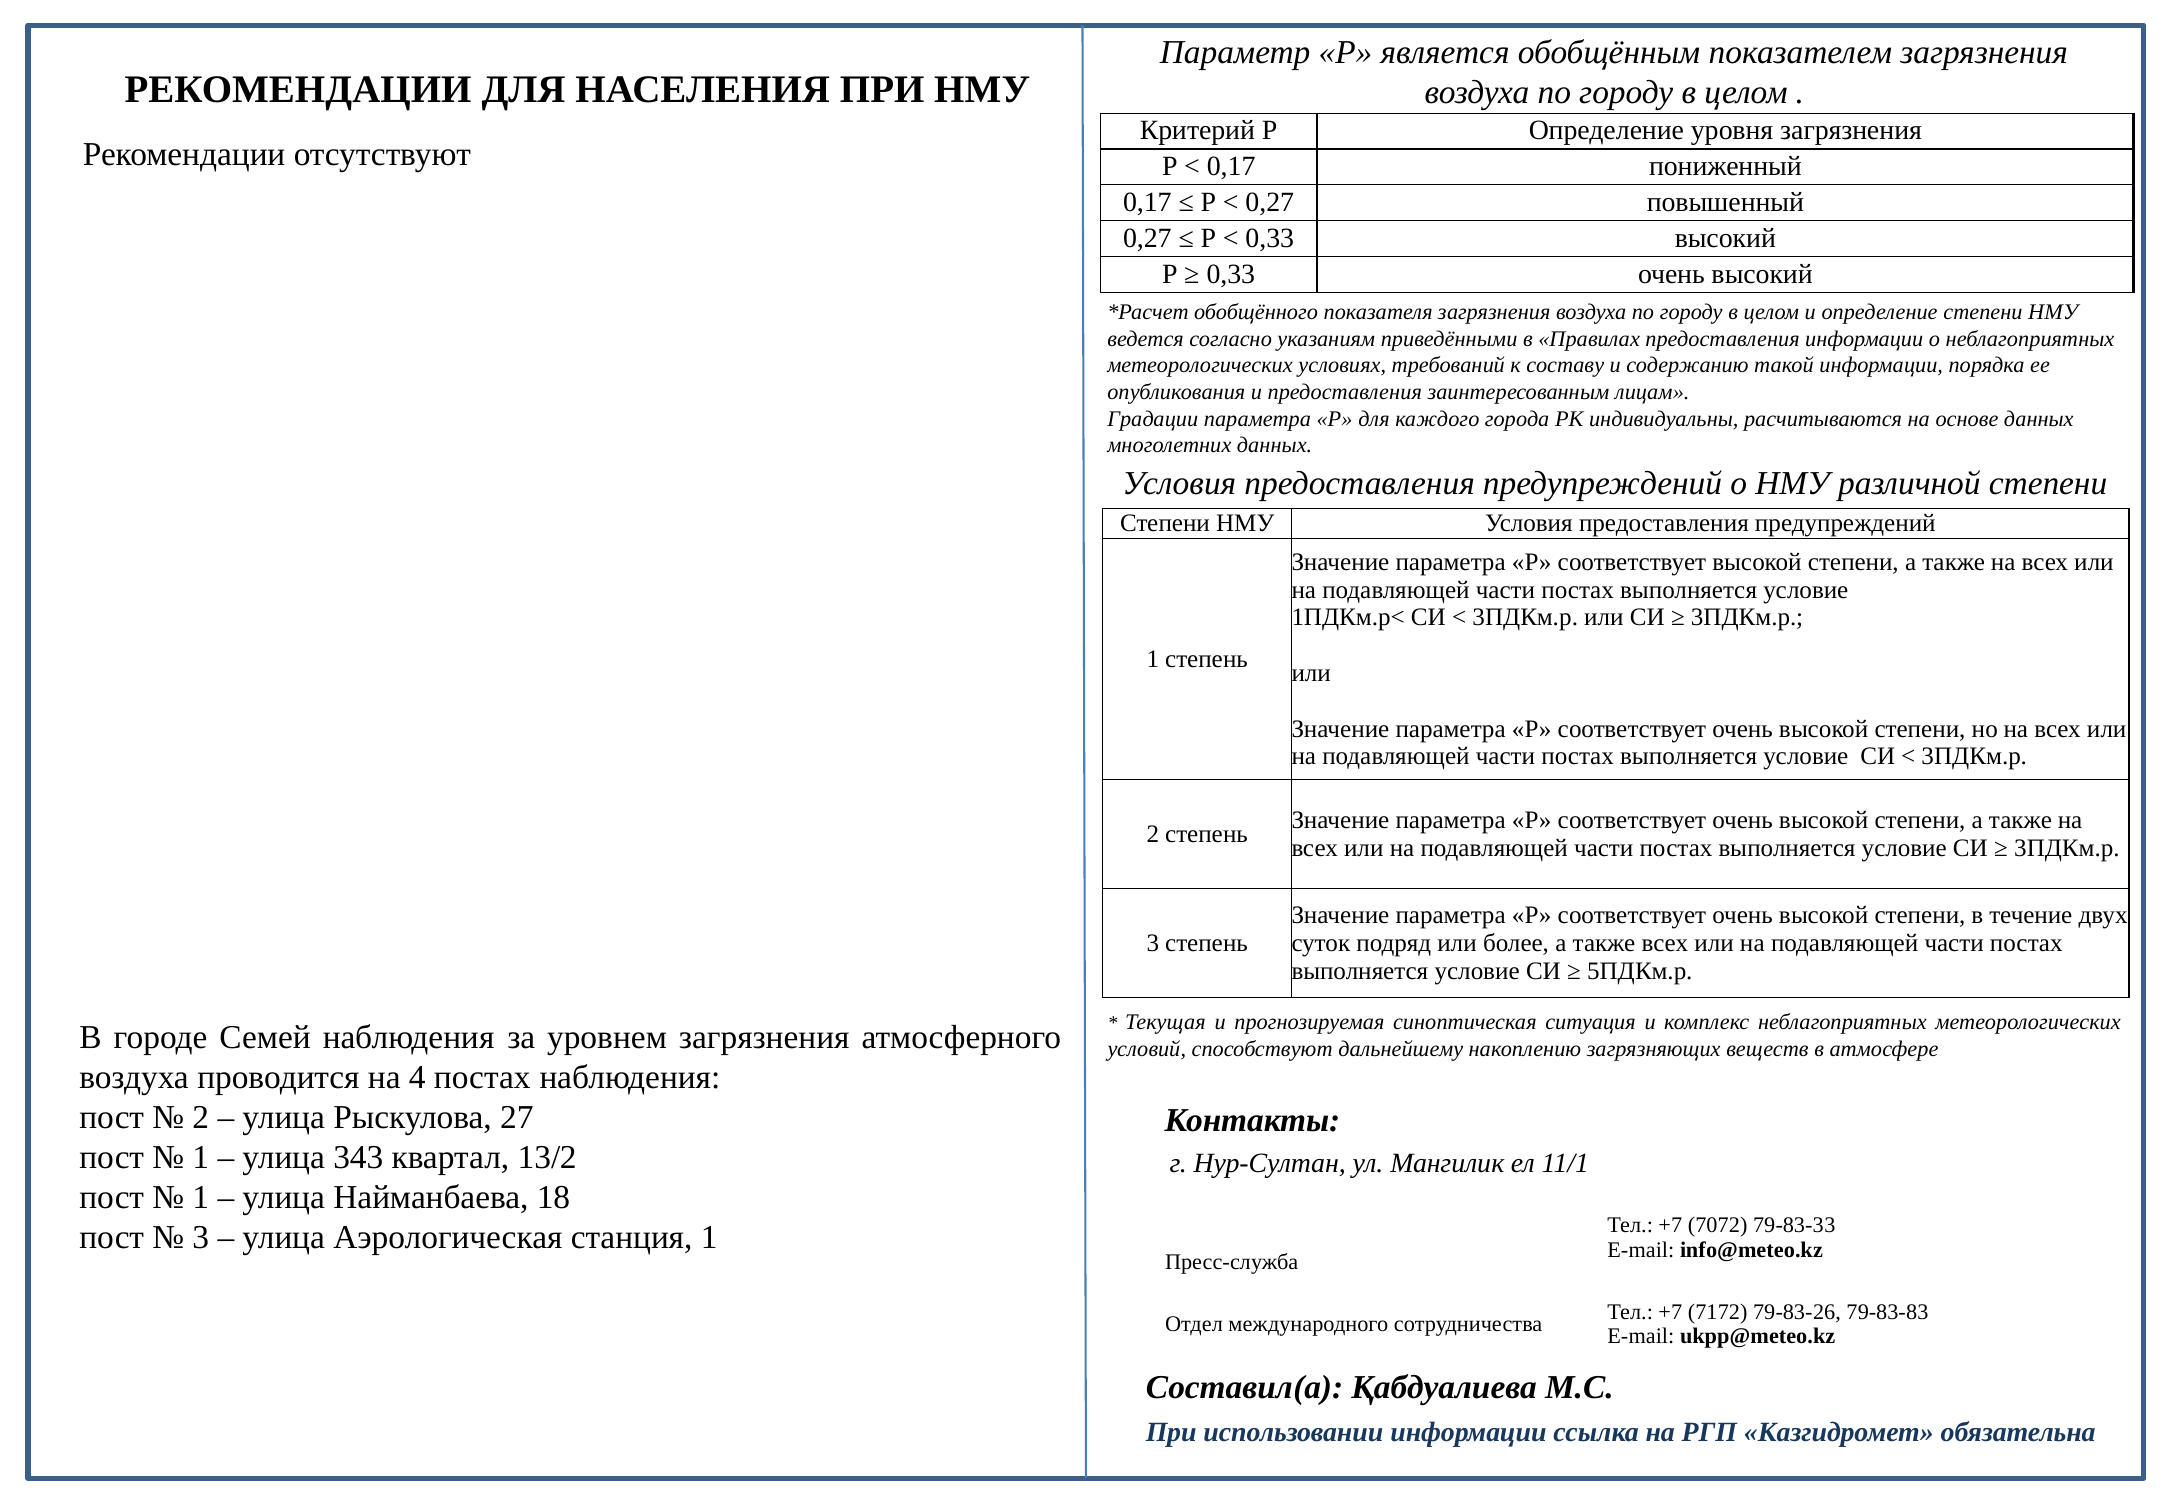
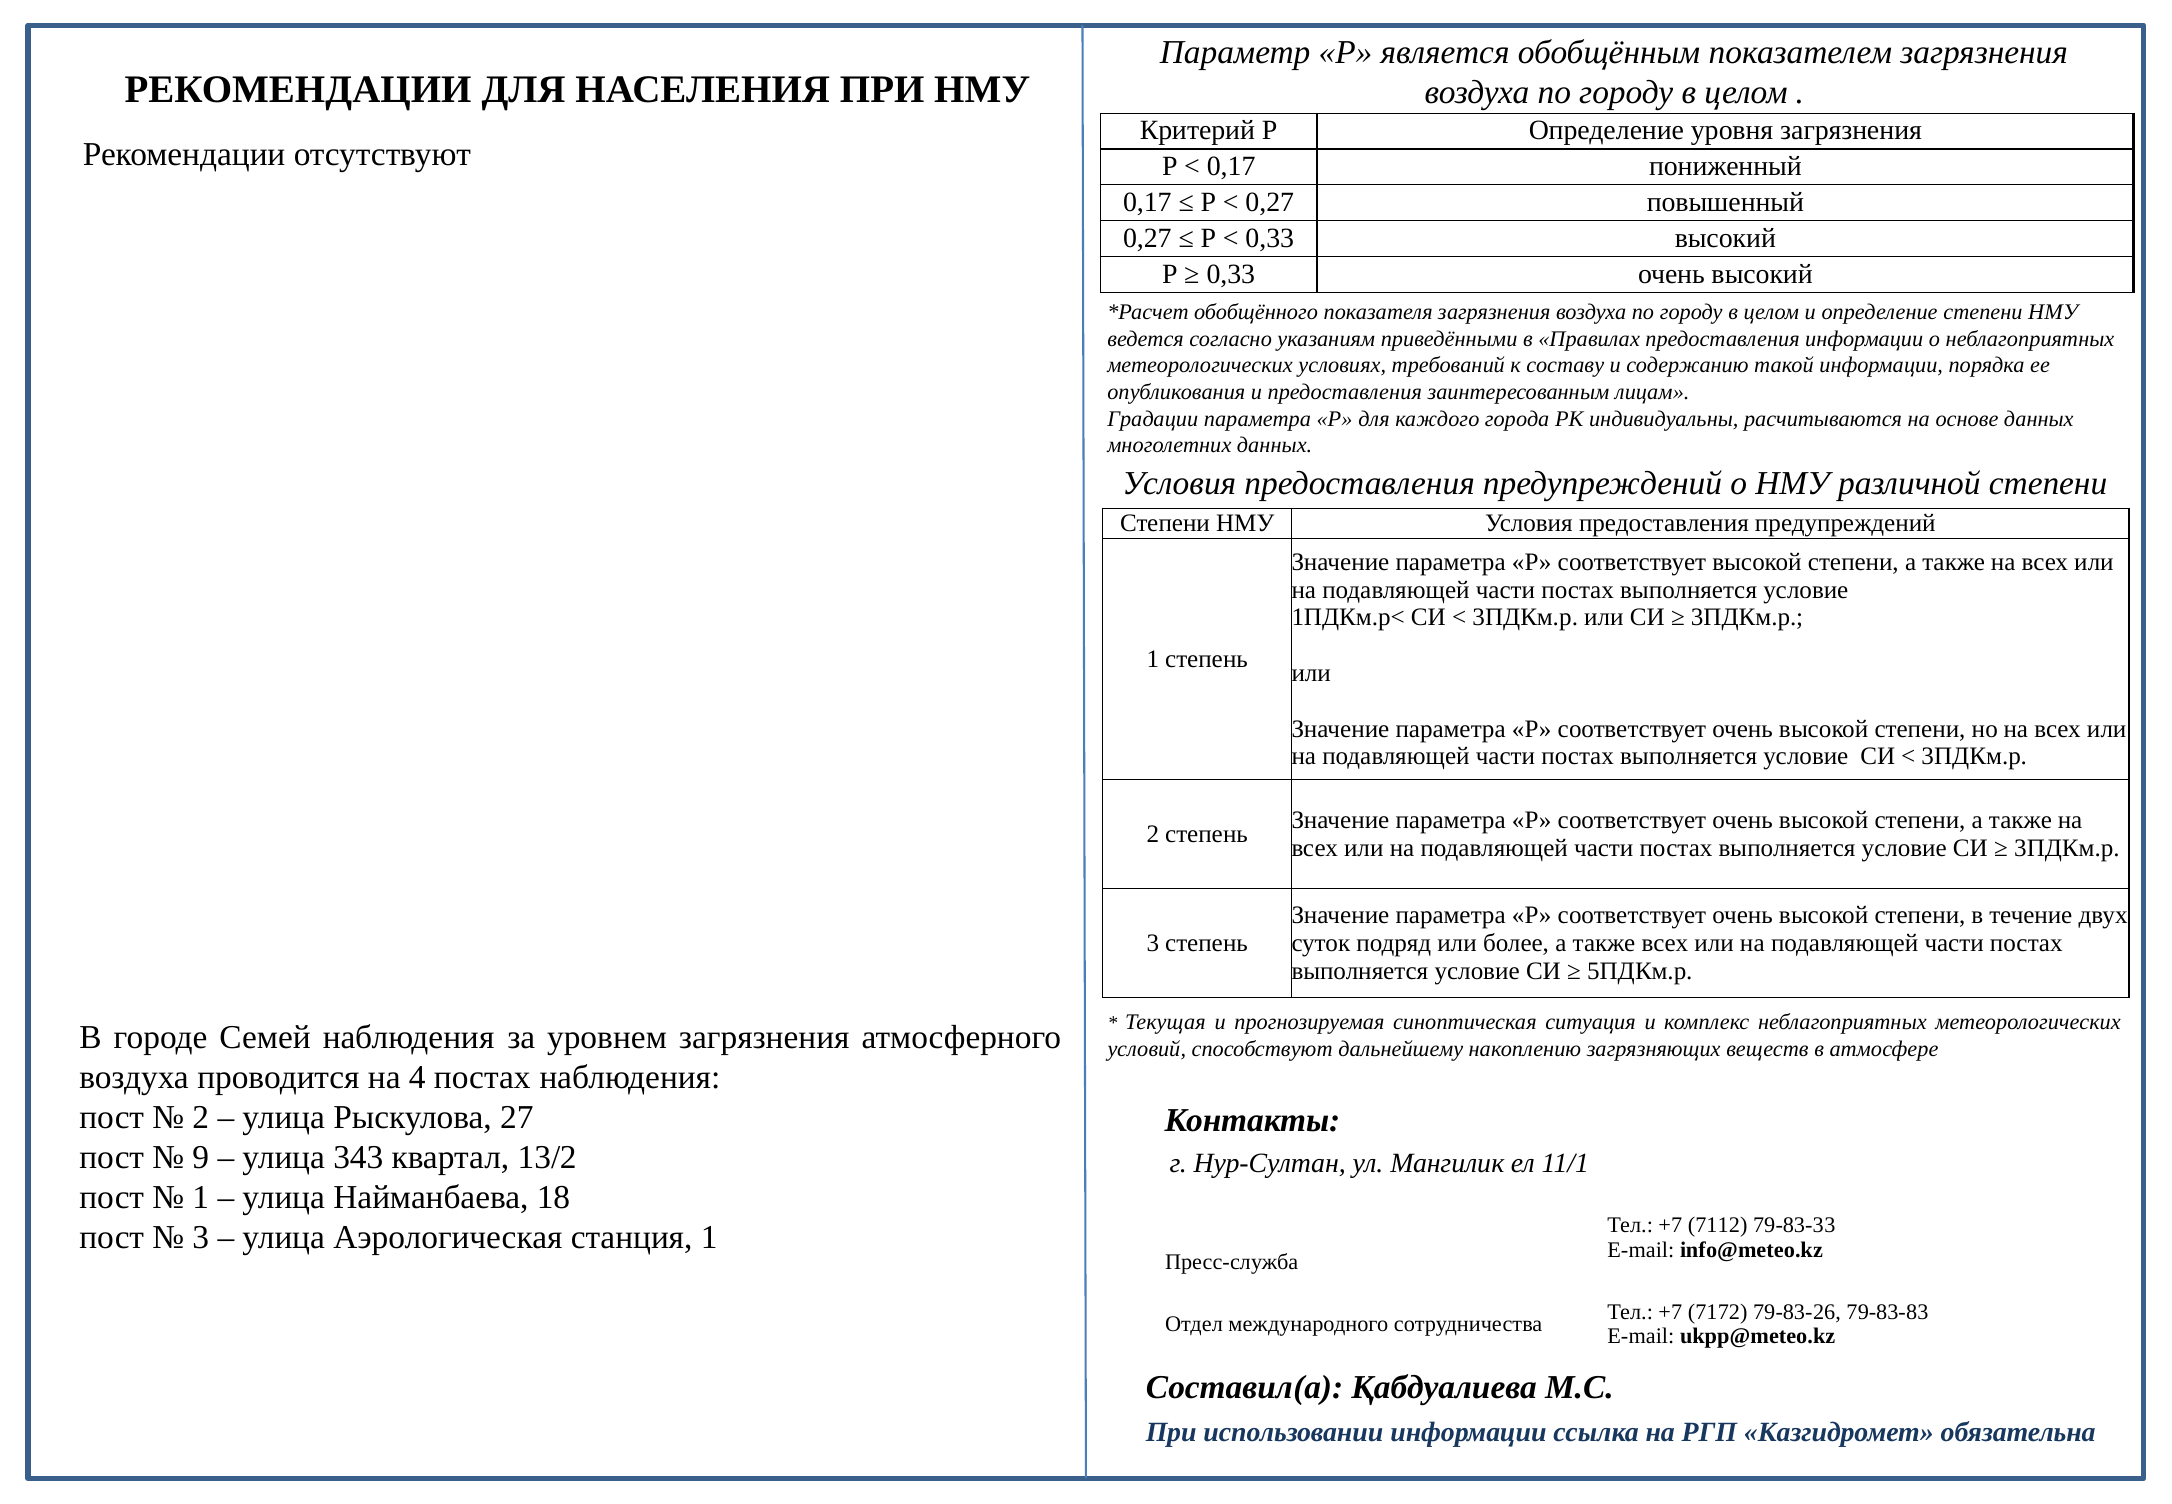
1 at (201, 1157): 1 -> 9
7072: 7072 -> 7112
